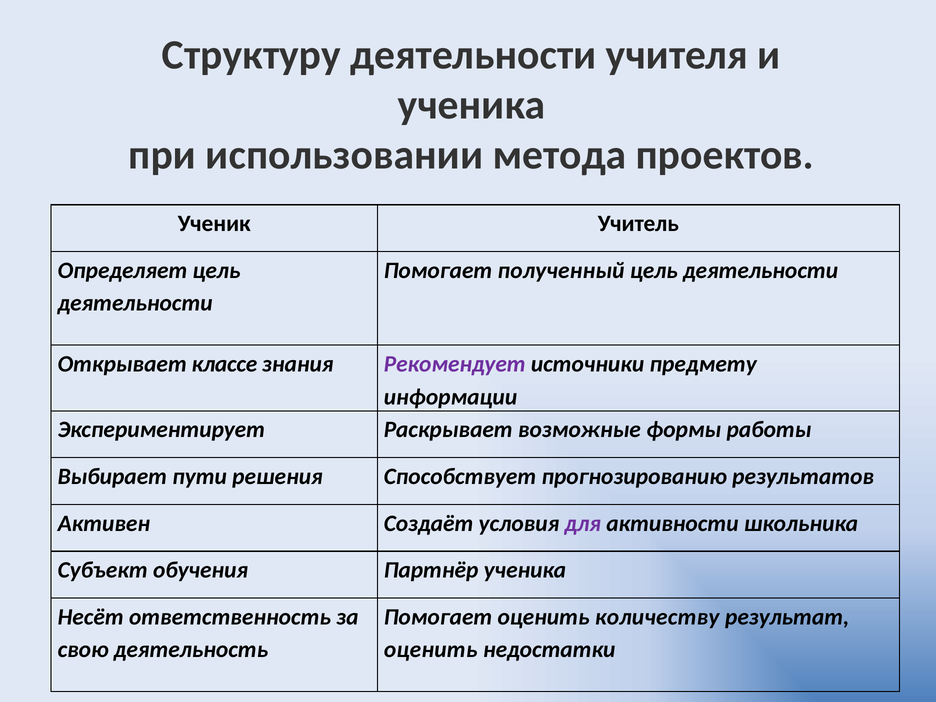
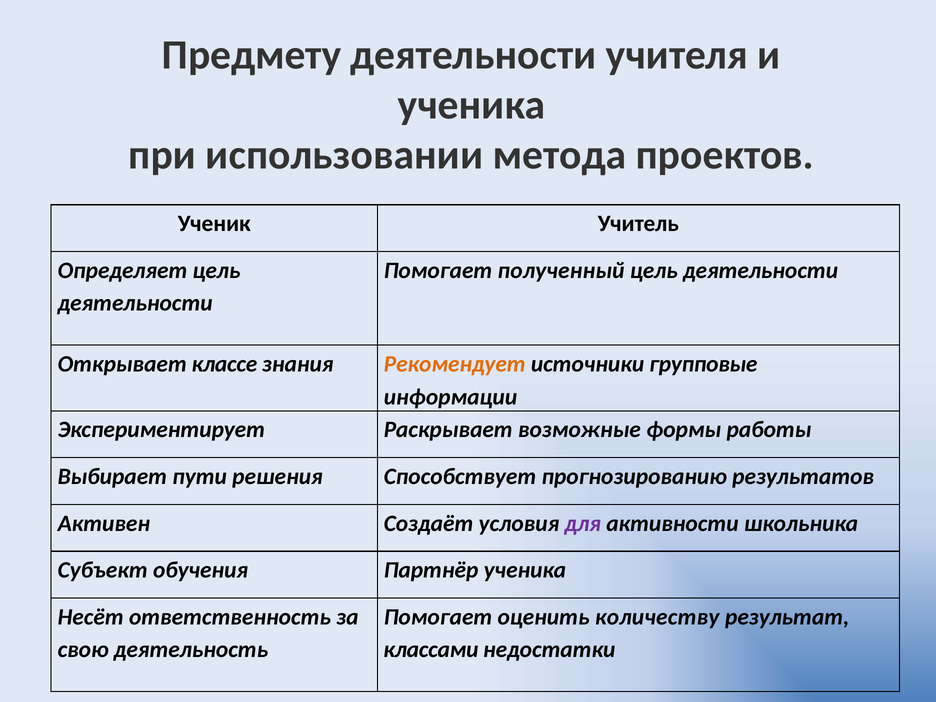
Структуру: Структуру -> Предмету
Рекомендует colour: purple -> orange
предмету: предмету -> групповые
оценить at (431, 650): оценить -> классами
